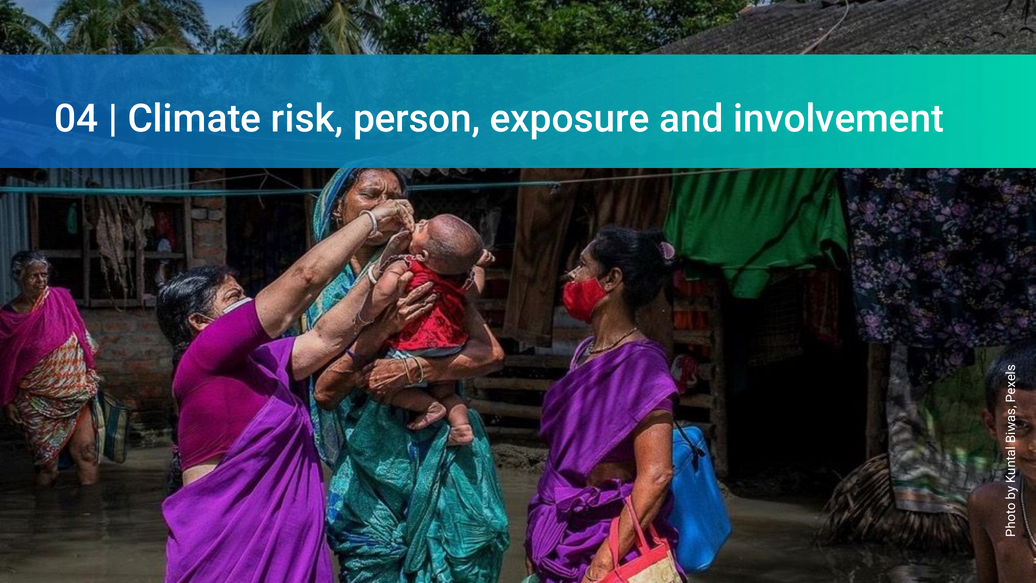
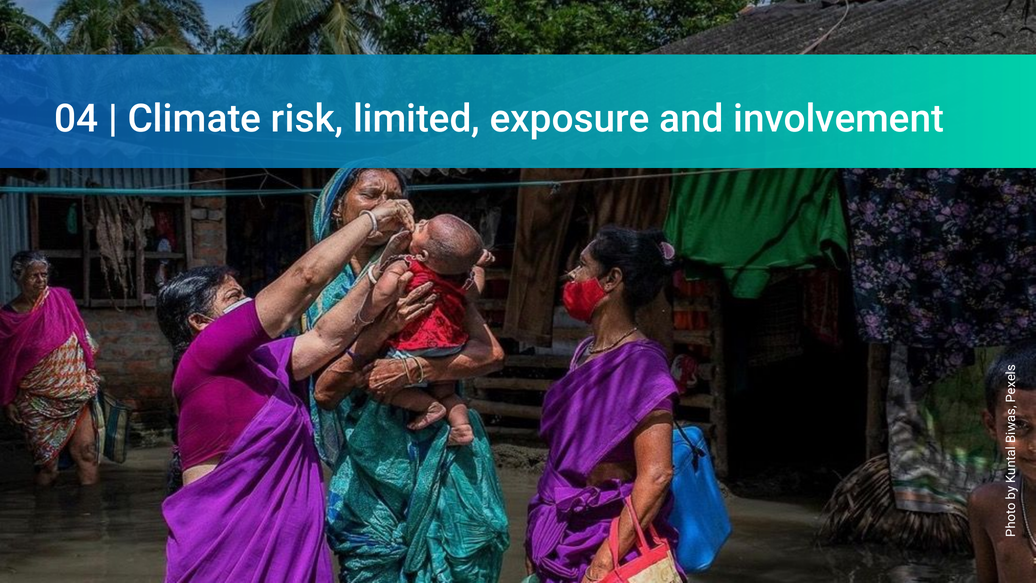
person: person -> limited
